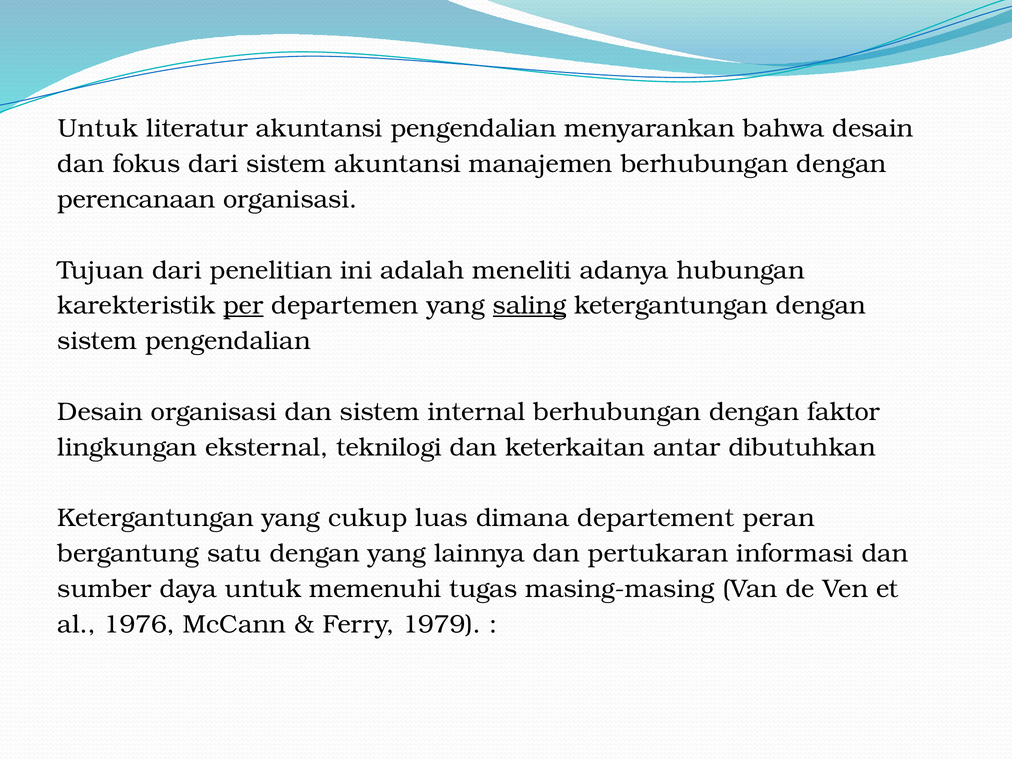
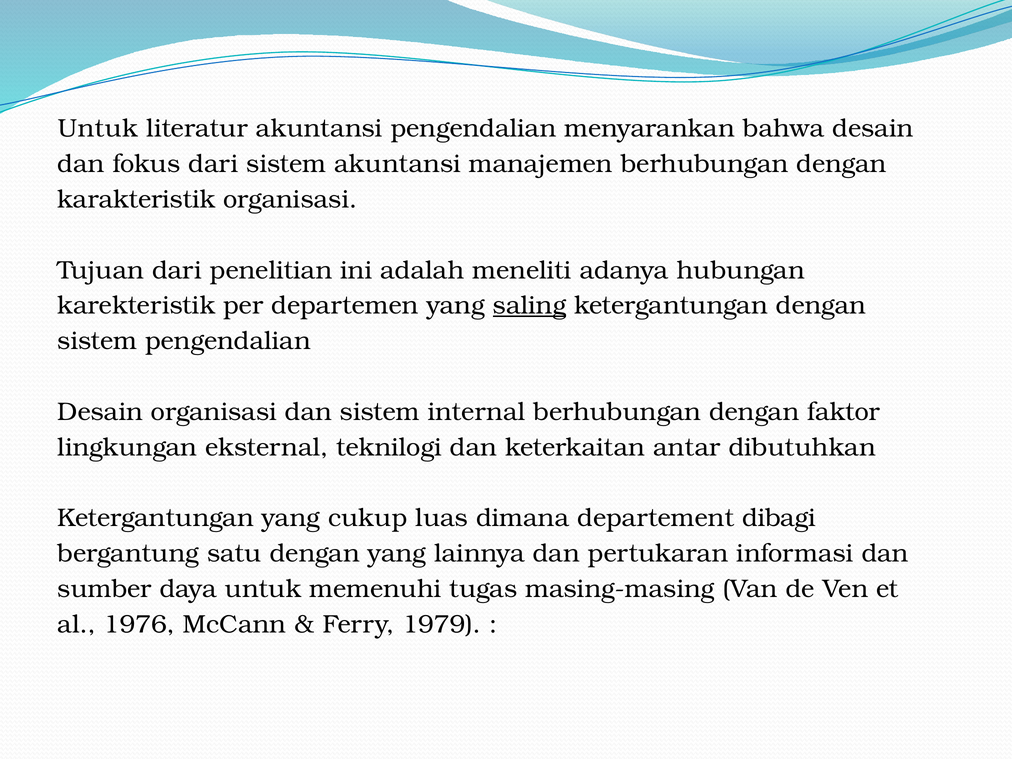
perencanaan: perencanaan -> karakteristik
per underline: present -> none
peran: peran -> dibagi
